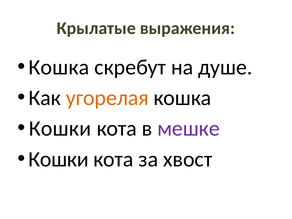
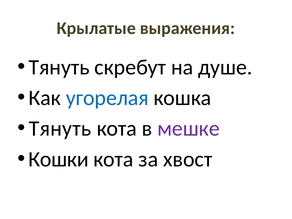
Кошка at (59, 67): Кошка -> Тянуть
угорелая colour: orange -> blue
Кошки at (60, 129): Кошки -> Тянуть
